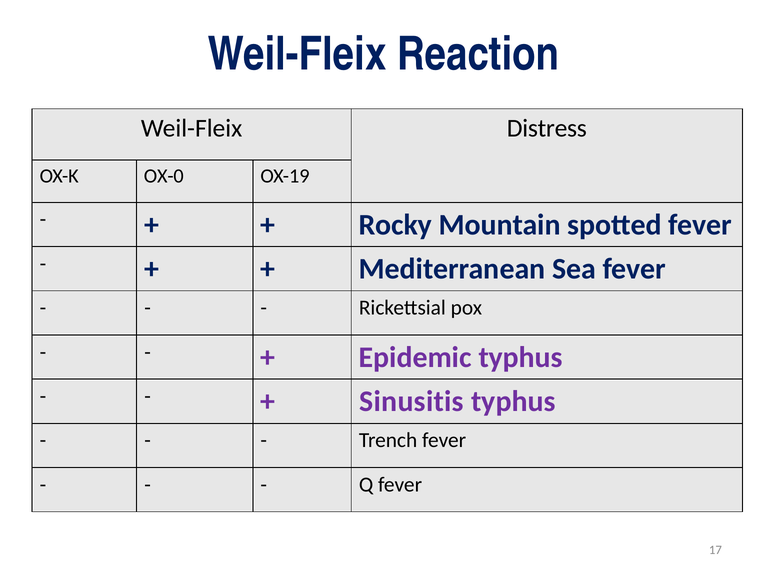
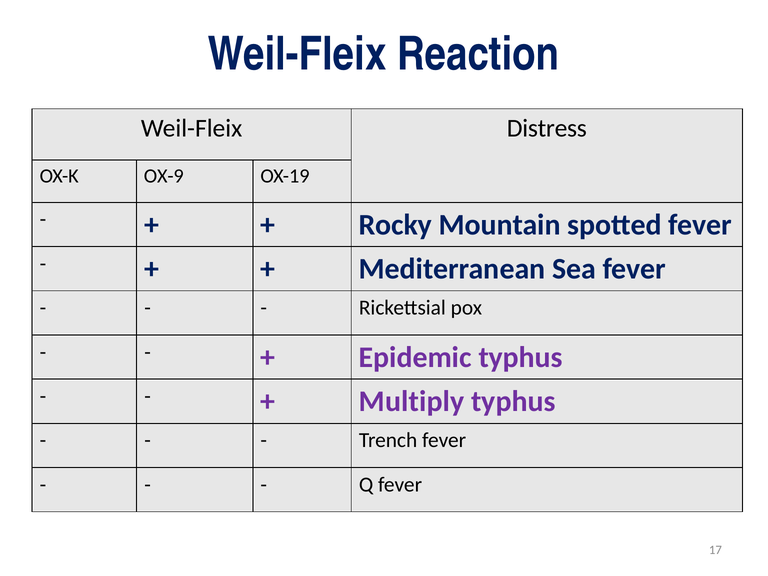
OX-0: OX-0 -> OX-9
Sinusitis: Sinusitis -> Multiply
